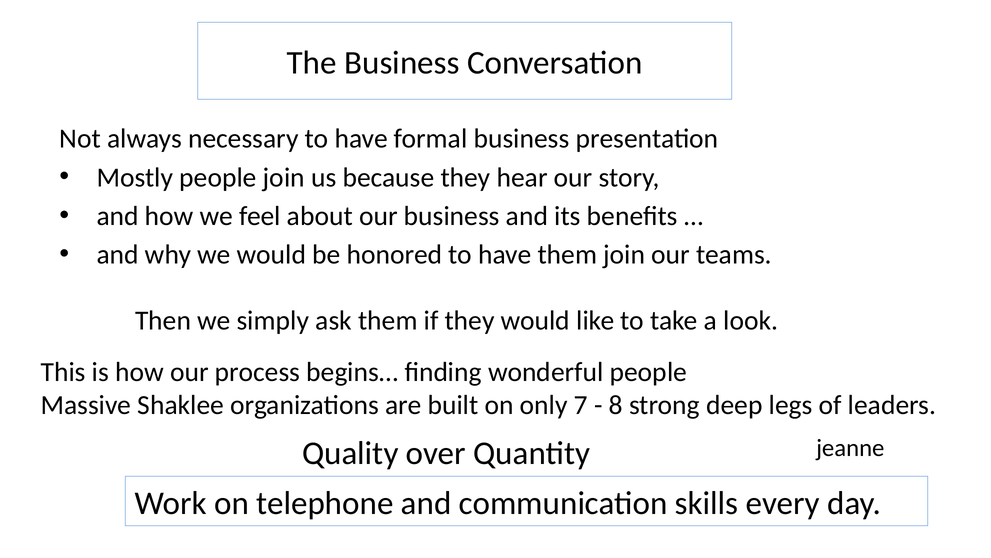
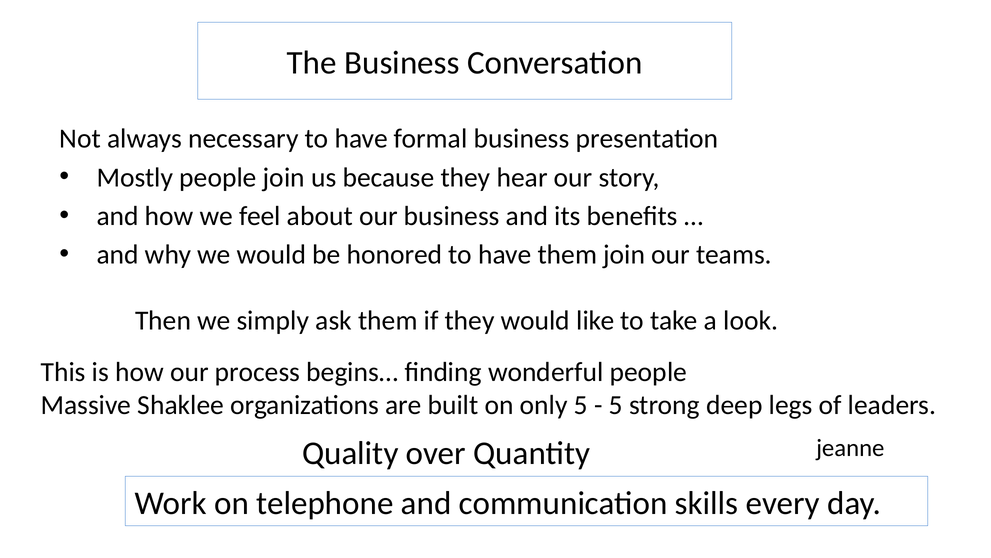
only 7: 7 -> 5
8 at (616, 405): 8 -> 5
